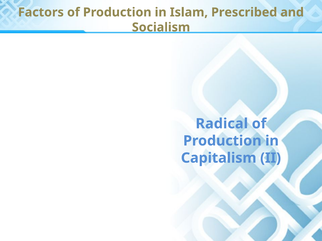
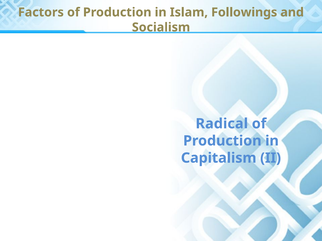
Prescribed: Prescribed -> Followings
